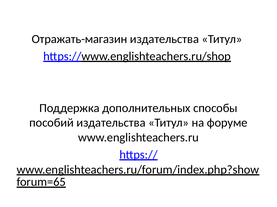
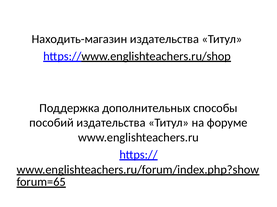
Отражать-магазин: Отражать-магазин -> Находить-магазин
